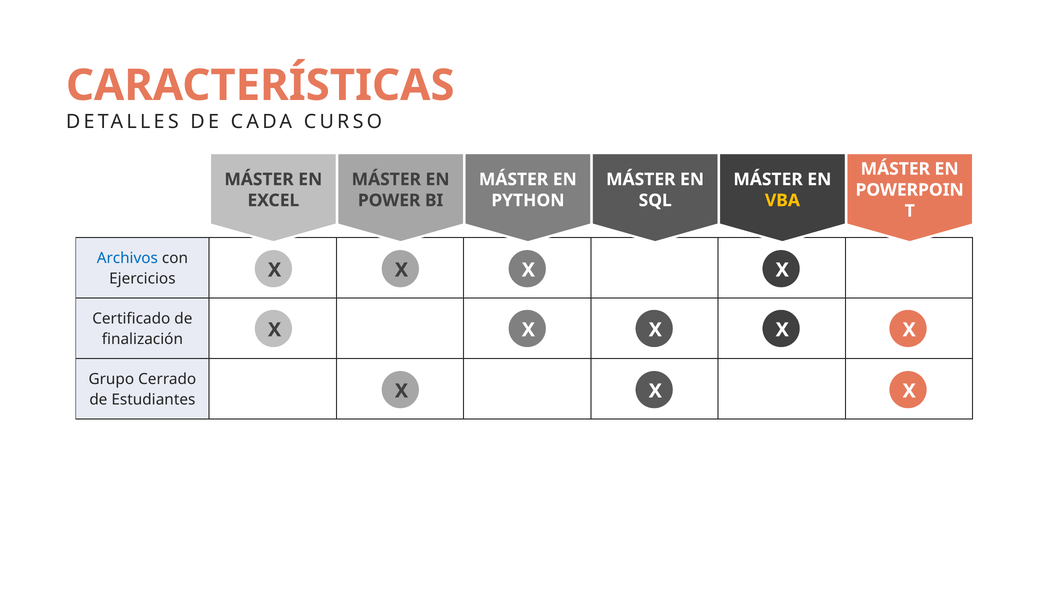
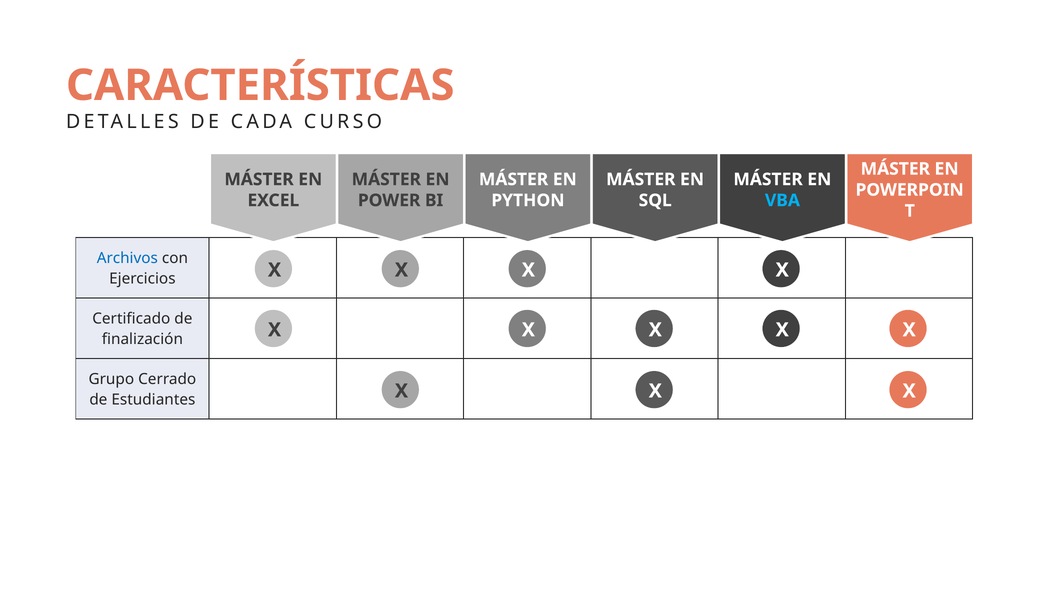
VBA colour: yellow -> light blue
